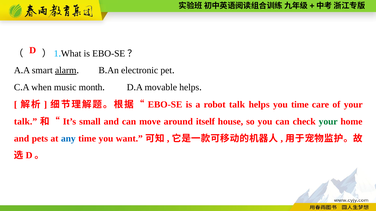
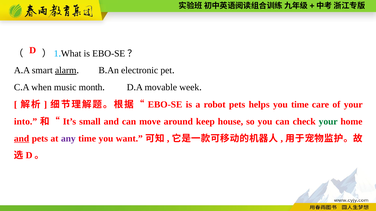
movable helps: helps -> week
robot talk: talk -> pets
talk at (26, 122): talk -> into
itself: itself -> keep
and at (22, 139) underline: none -> present
any colour: blue -> purple
